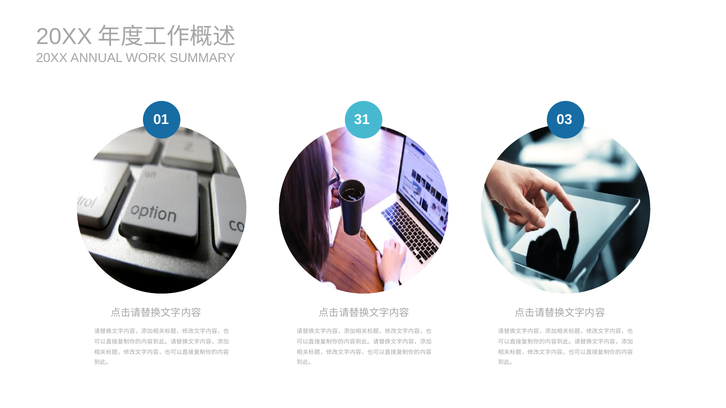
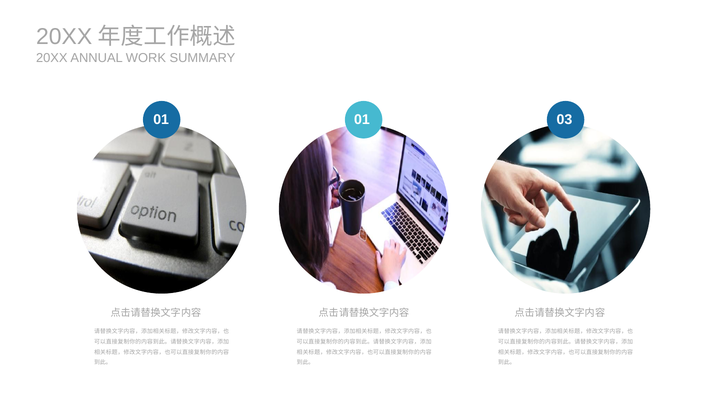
01 31: 31 -> 01
